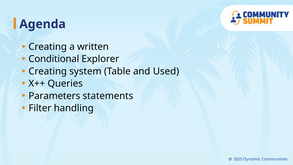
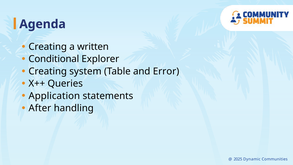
Used: Used -> Error
Parameters: Parameters -> Application
Filter: Filter -> After
